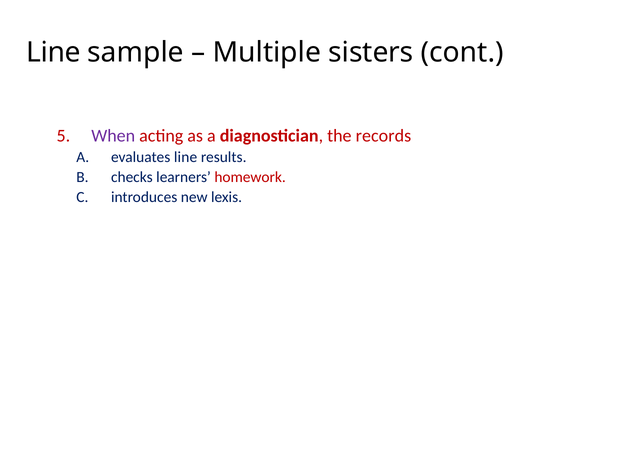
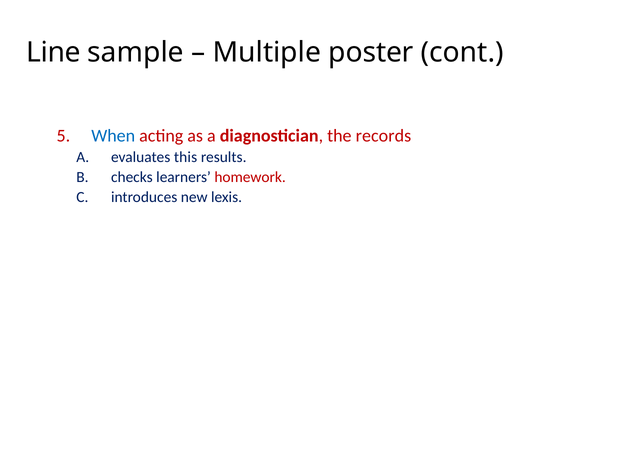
sisters: sisters -> poster
When colour: purple -> blue
evaluates line: line -> this
